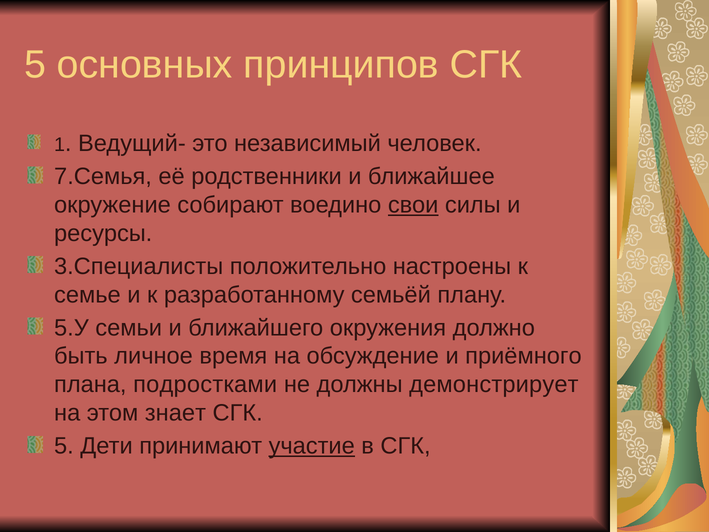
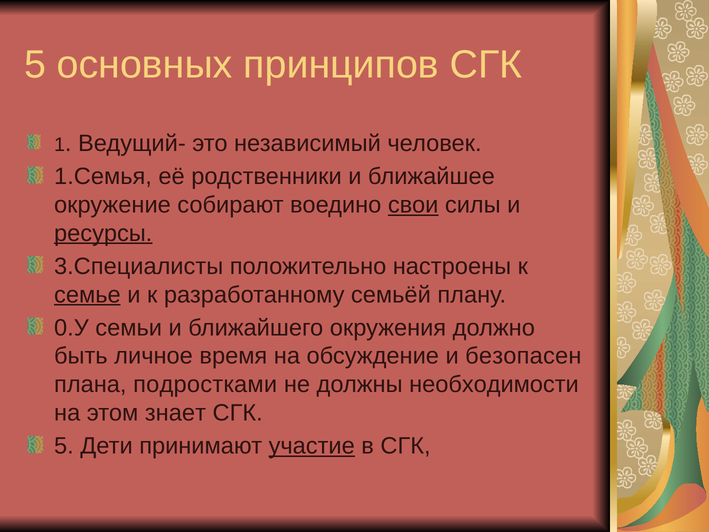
7.Семья: 7.Семья -> 1.Семья
ресурсы underline: none -> present
семье underline: none -> present
5.У: 5.У -> 0.У
приёмного: приёмного -> безопасен
демонстрирует: демонстрирует -> необходимости
